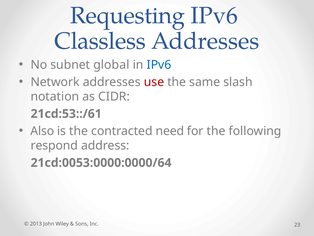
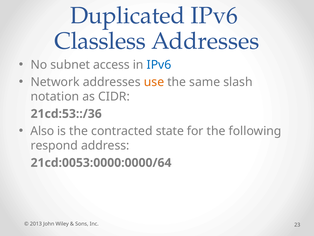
Requesting: Requesting -> Duplicated
global: global -> access
use colour: red -> orange
21cd:53::/61: 21cd:53::/61 -> 21cd:53::/36
need: need -> state
